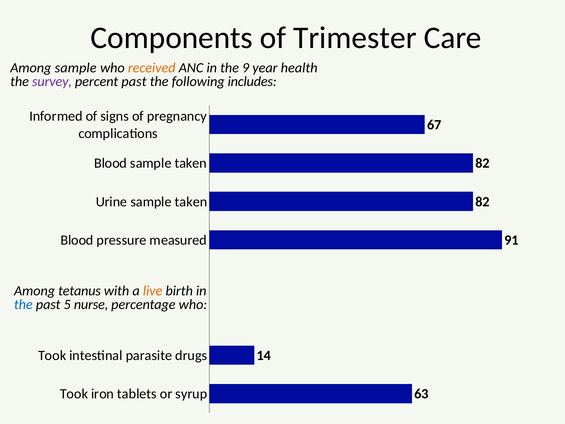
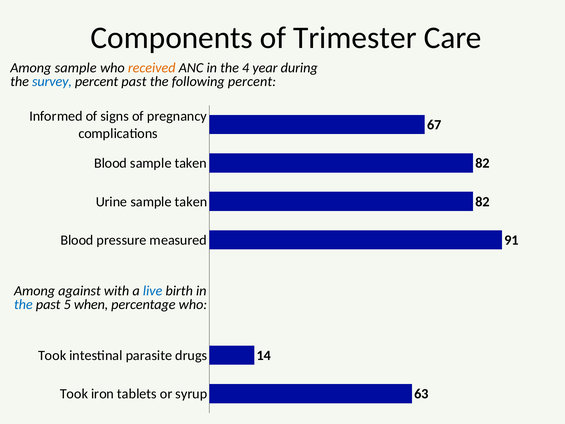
9: 9 -> 4
health: health -> during
survey colour: purple -> blue
following includes: includes -> percent
tetanus: tetanus -> against
live colour: orange -> blue
nurse: nurse -> when
